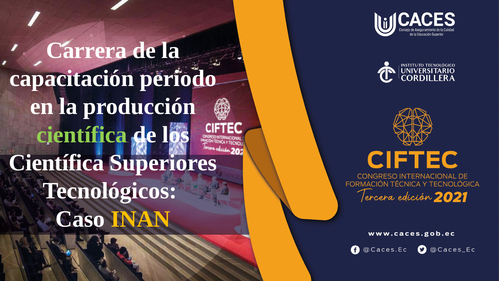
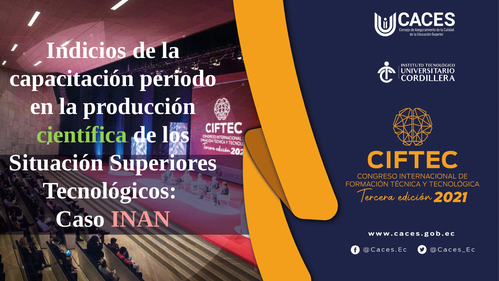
Carrera: Carrera -> Indicios
Científica at (56, 163): Científica -> Situación
INAN colour: yellow -> pink
